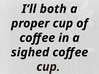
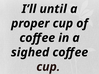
both: both -> until
